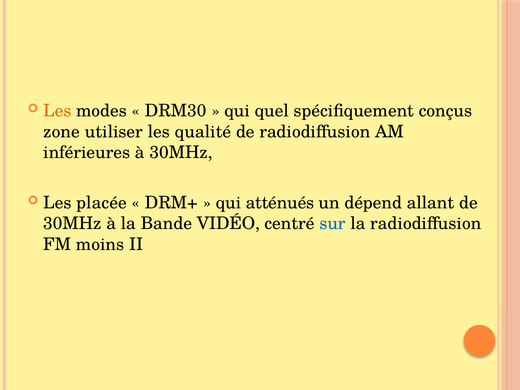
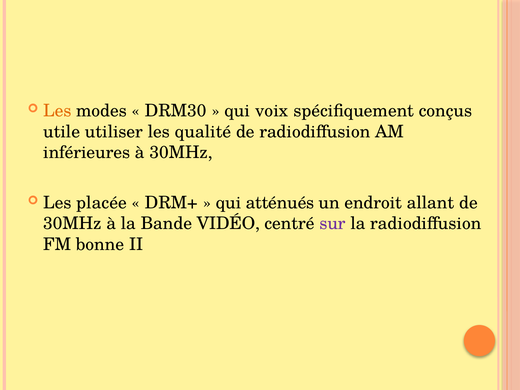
quel: quel -> voix
zone: zone -> utile
dépend: dépend -> endroit
sur colour: blue -> purple
moins: moins -> bonne
